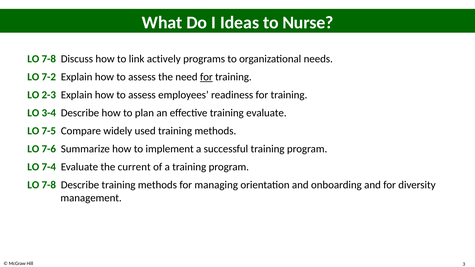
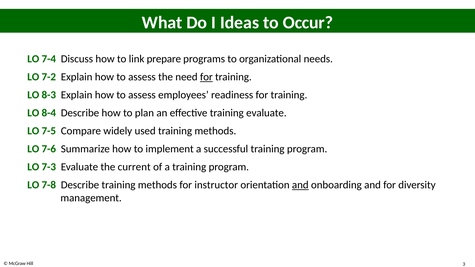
Nurse: Nurse -> Occur
7-8 at (49, 59): 7-8 -> 7-4
actively: actively -> prepare
2-3: 2-3 -> 8-3
3-4: 3-4 -> 8-4
7-4: 7-4 -> 7-3
managing: managing -> instructor
and at (300, 185) underline: none -> present
